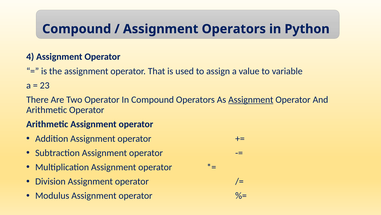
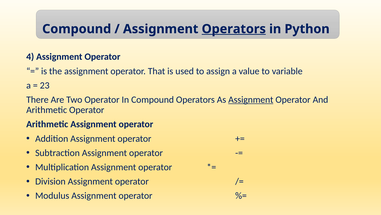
Operators at (234, 29) underline: none -> present
